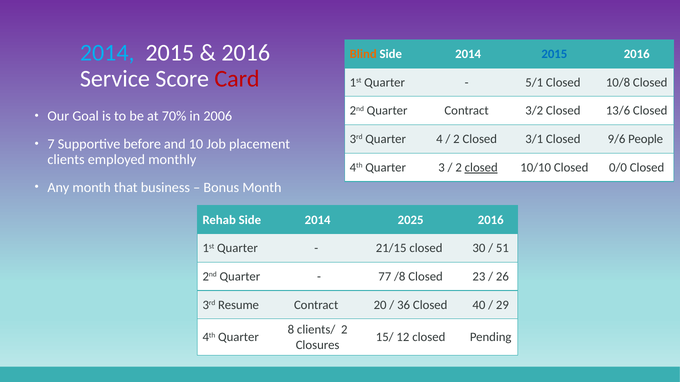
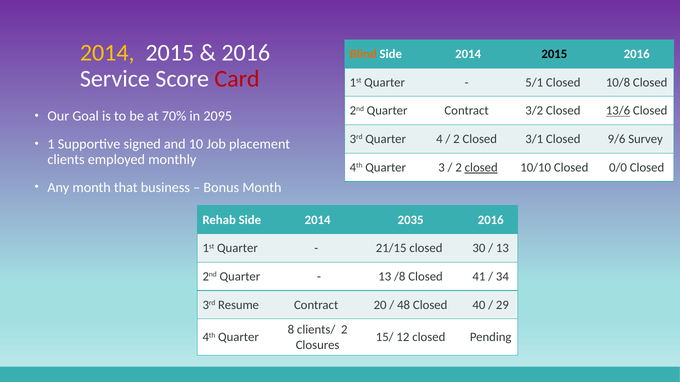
2014 at (107, 53) colour: light blue -> yellow
2015 at (554, 54) colour: blue -> black
13/6 underline: none -> present
2006: 2006 -> 2095
People: People -> Survey
7: 7 -> 1
before: before -> signed
2025: 2025 -> 2035
51 at (502, 248): 51 -> 13
77 at (385, 277): 77 -> 13
23: 23 -> 41
26: 26 -> 34
36: 36 -> 48
